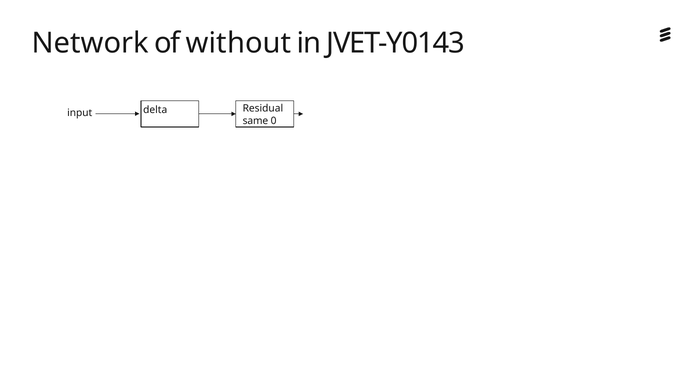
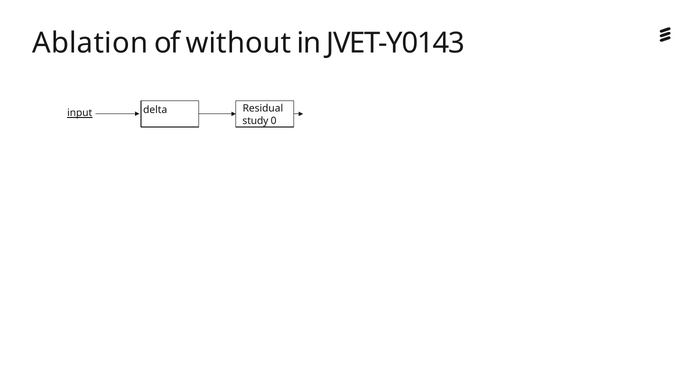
Network: Network -> Ablation
input underline: none -> present
same: same -> study
